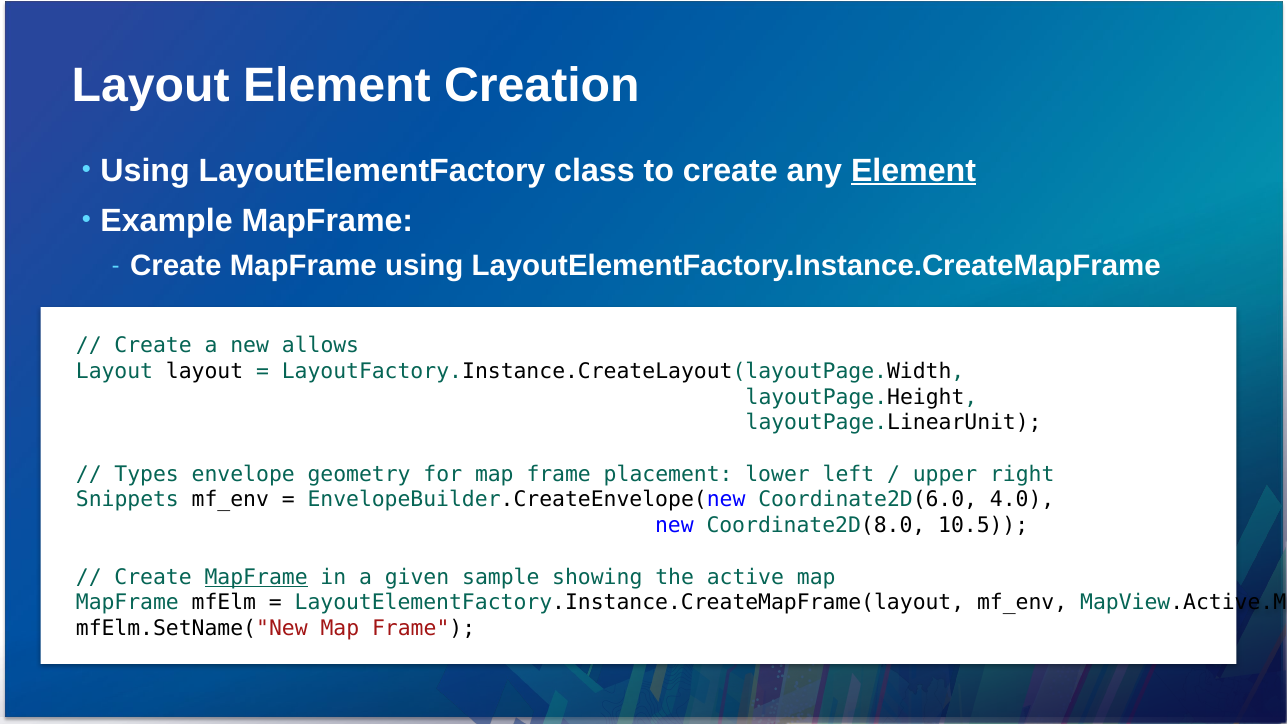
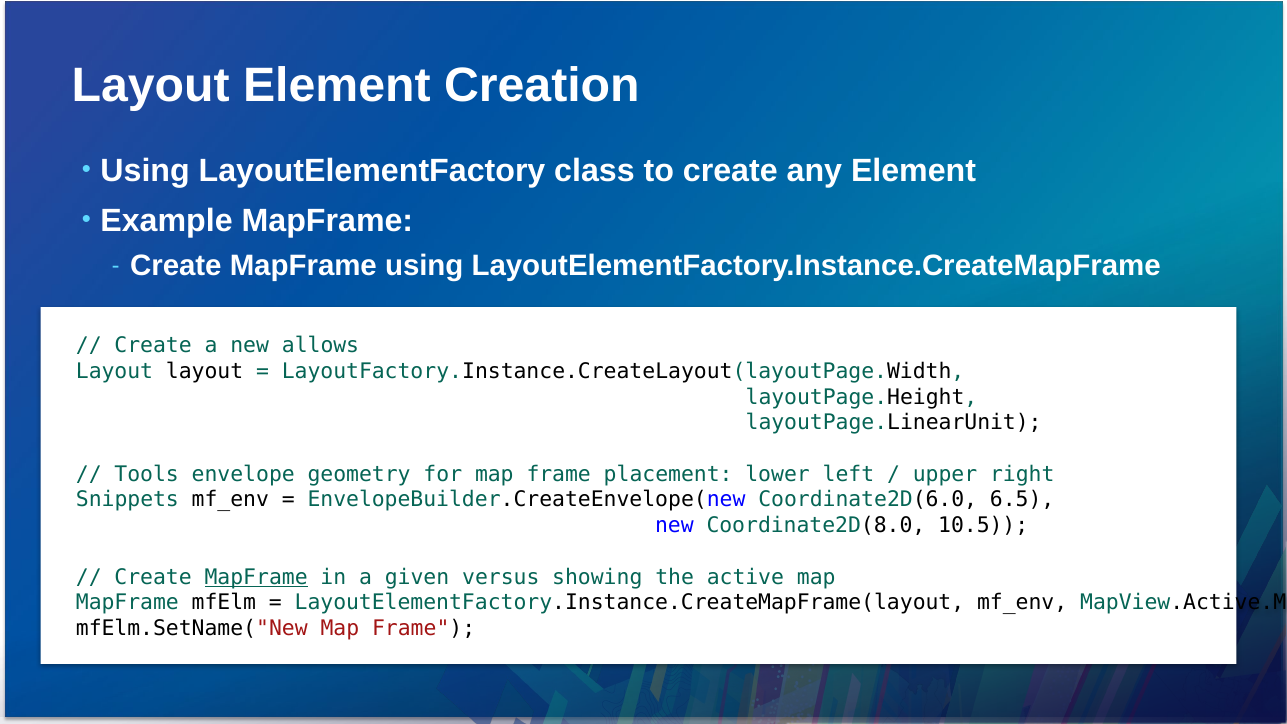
Element at (914, 171) underline: present -> none
Types: Types -> Tools
4.0: 4.0 -> 6.5
sample: sample -> versus
